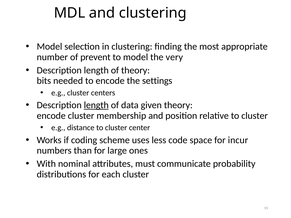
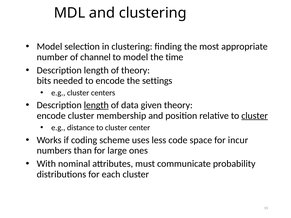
prevent: prevent -> channel
very: very -> time
cluster at (255, 116) underline: none -> present
